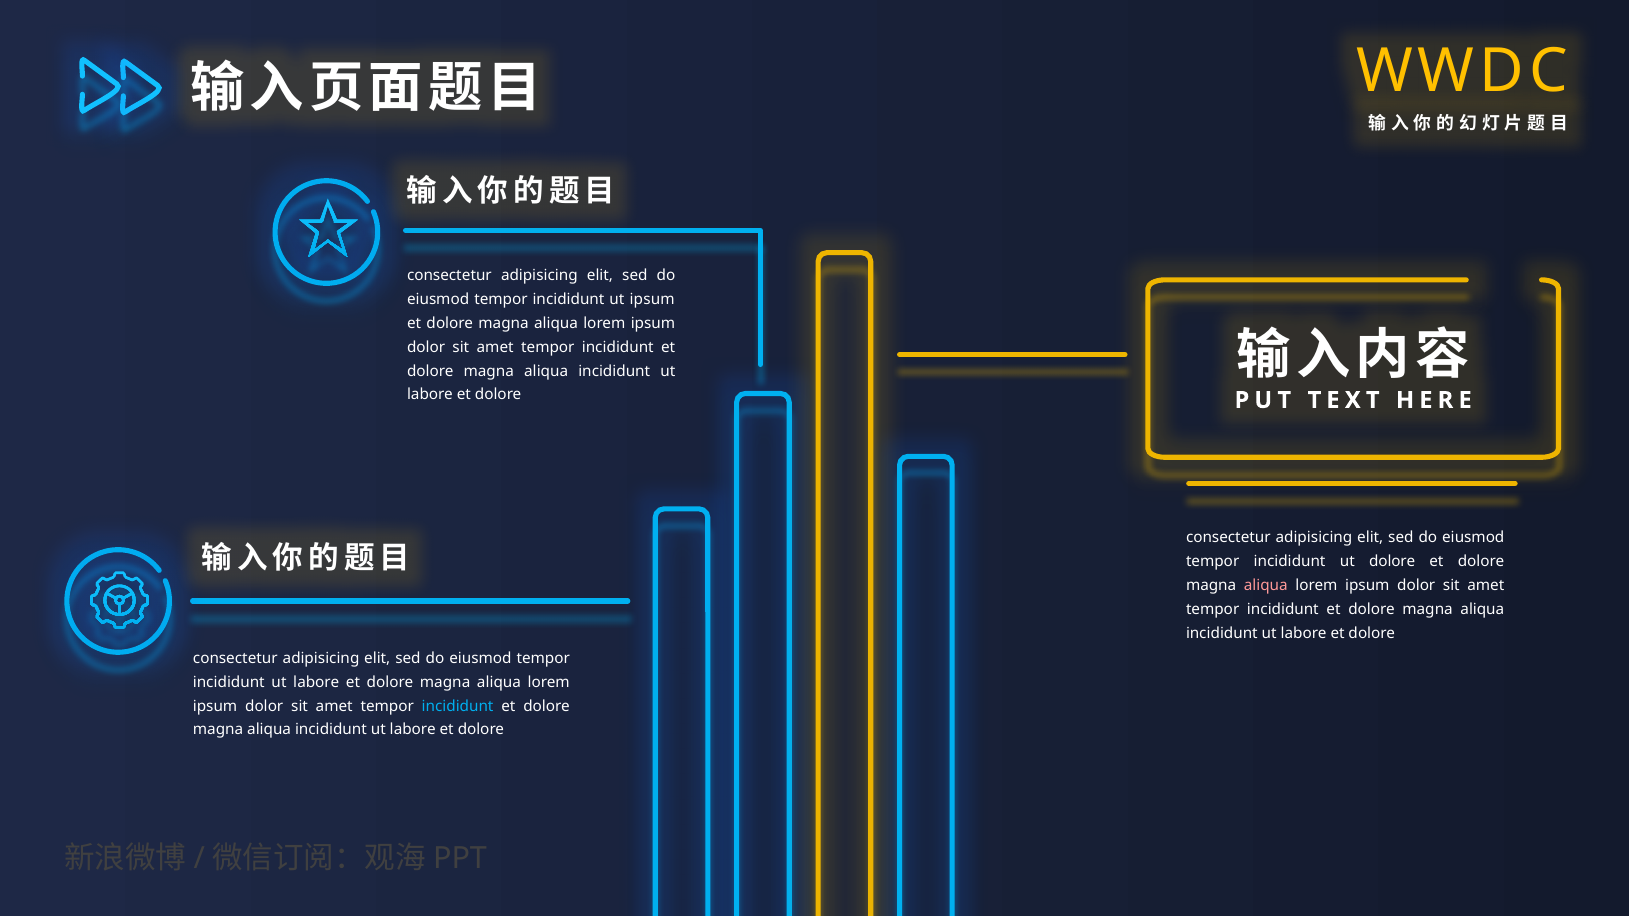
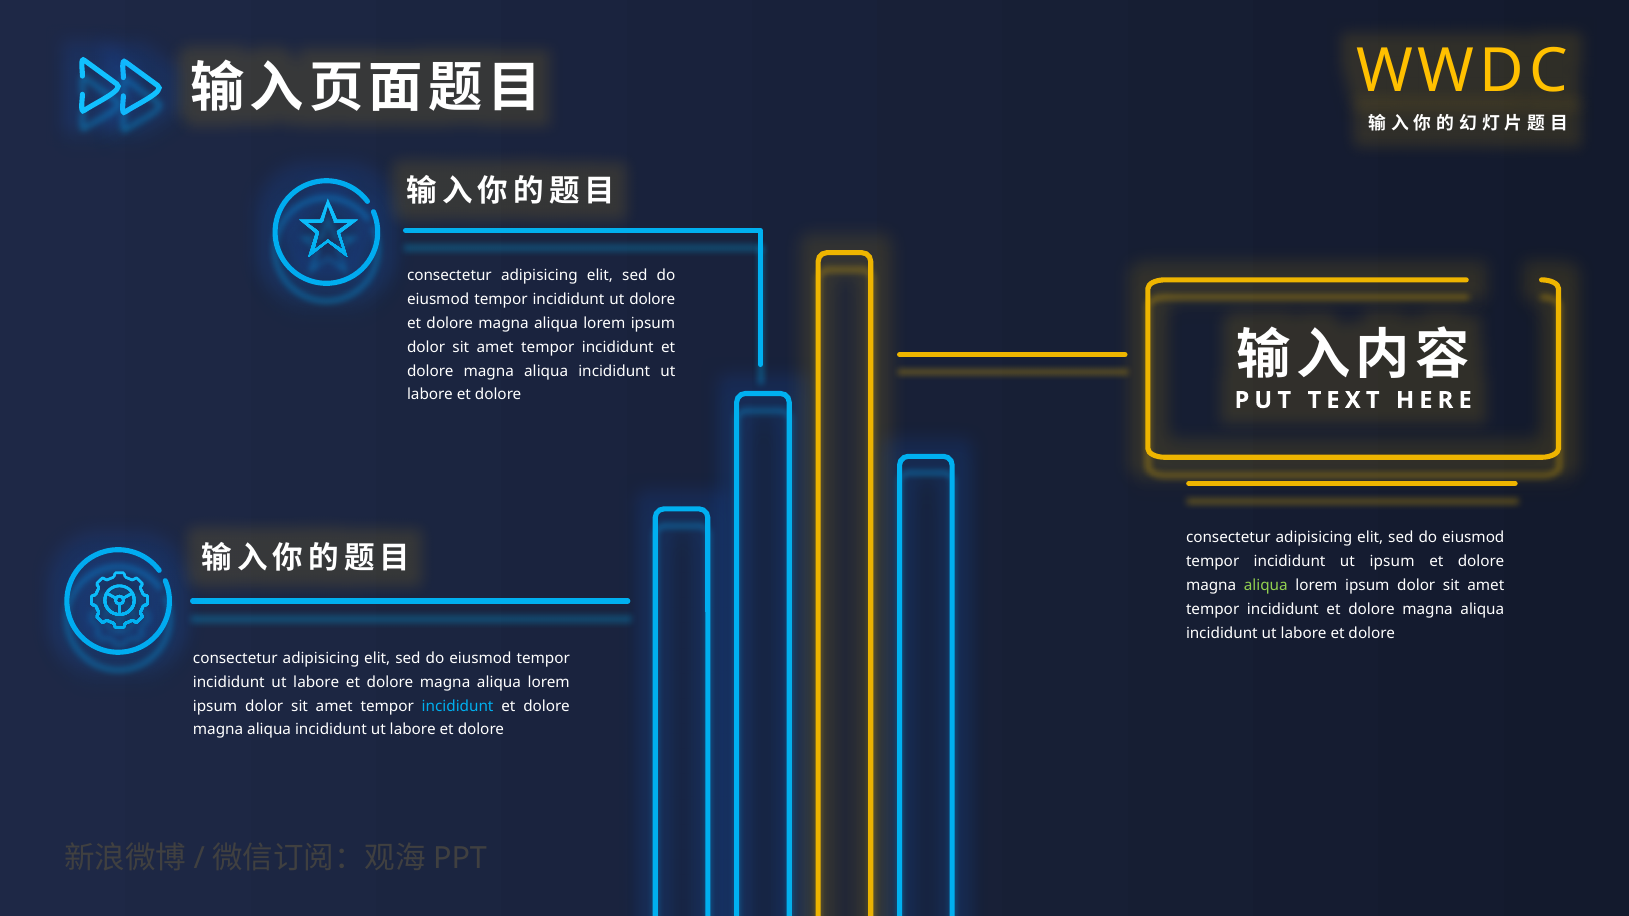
ut ipsum: ipsum -> dolore
ut dolore: dolore -> ipsum
aliqua at (1266, 586) colour: pink -> light green
